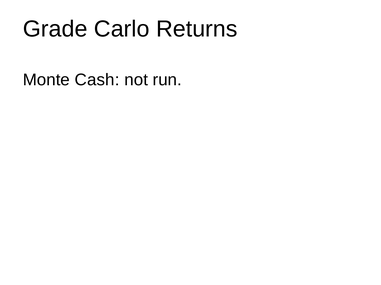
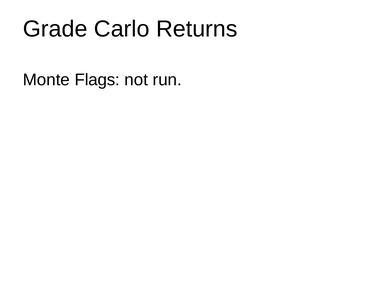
Cash: Cash -> Flags
